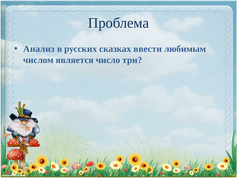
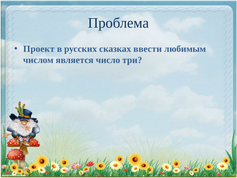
Анализ: Анализ -> Проект
